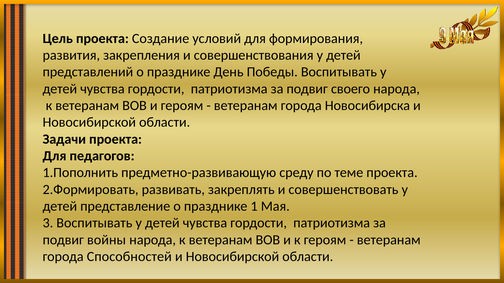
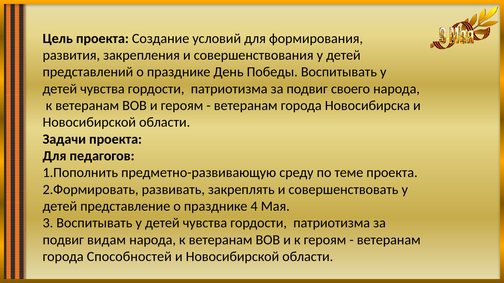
1: 1 -> 4
войны: войны -> видам
